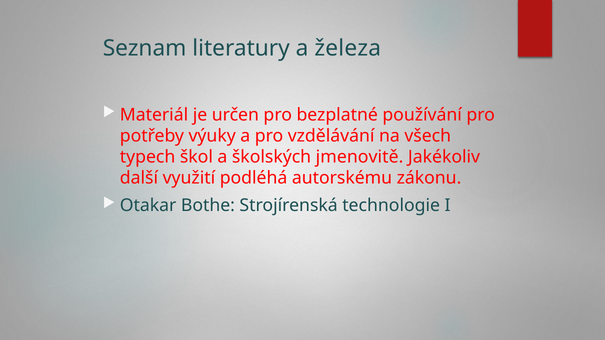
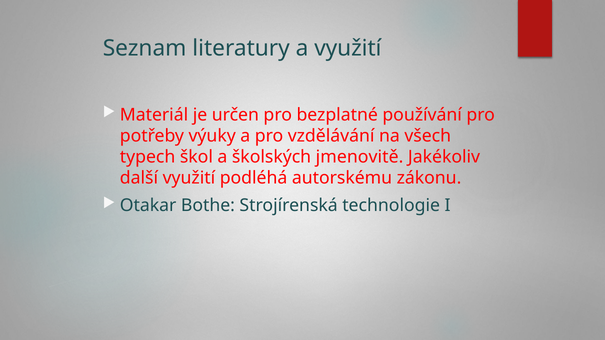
a železa: železa -> využití
